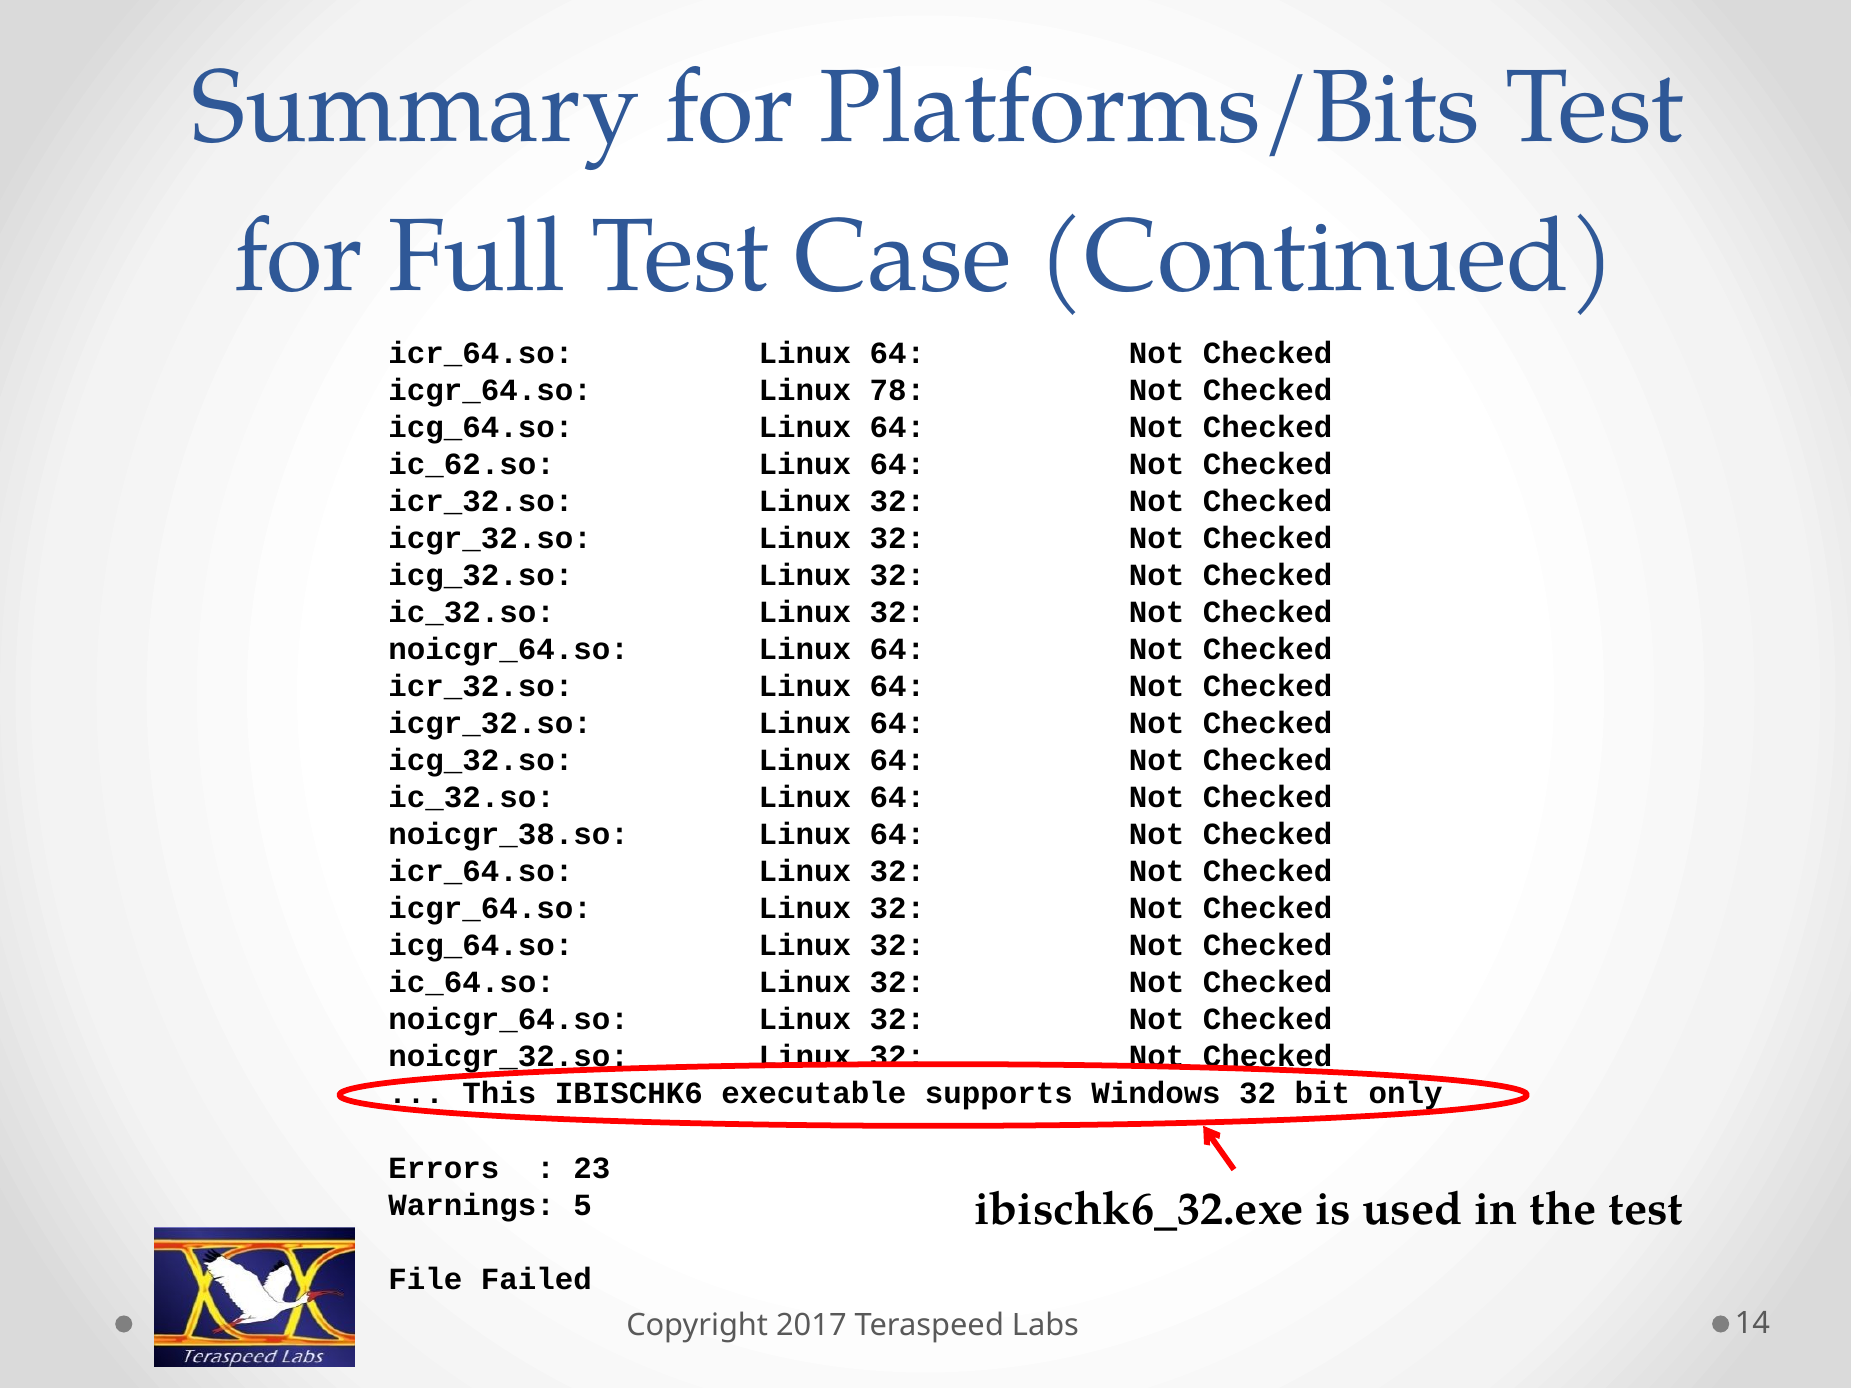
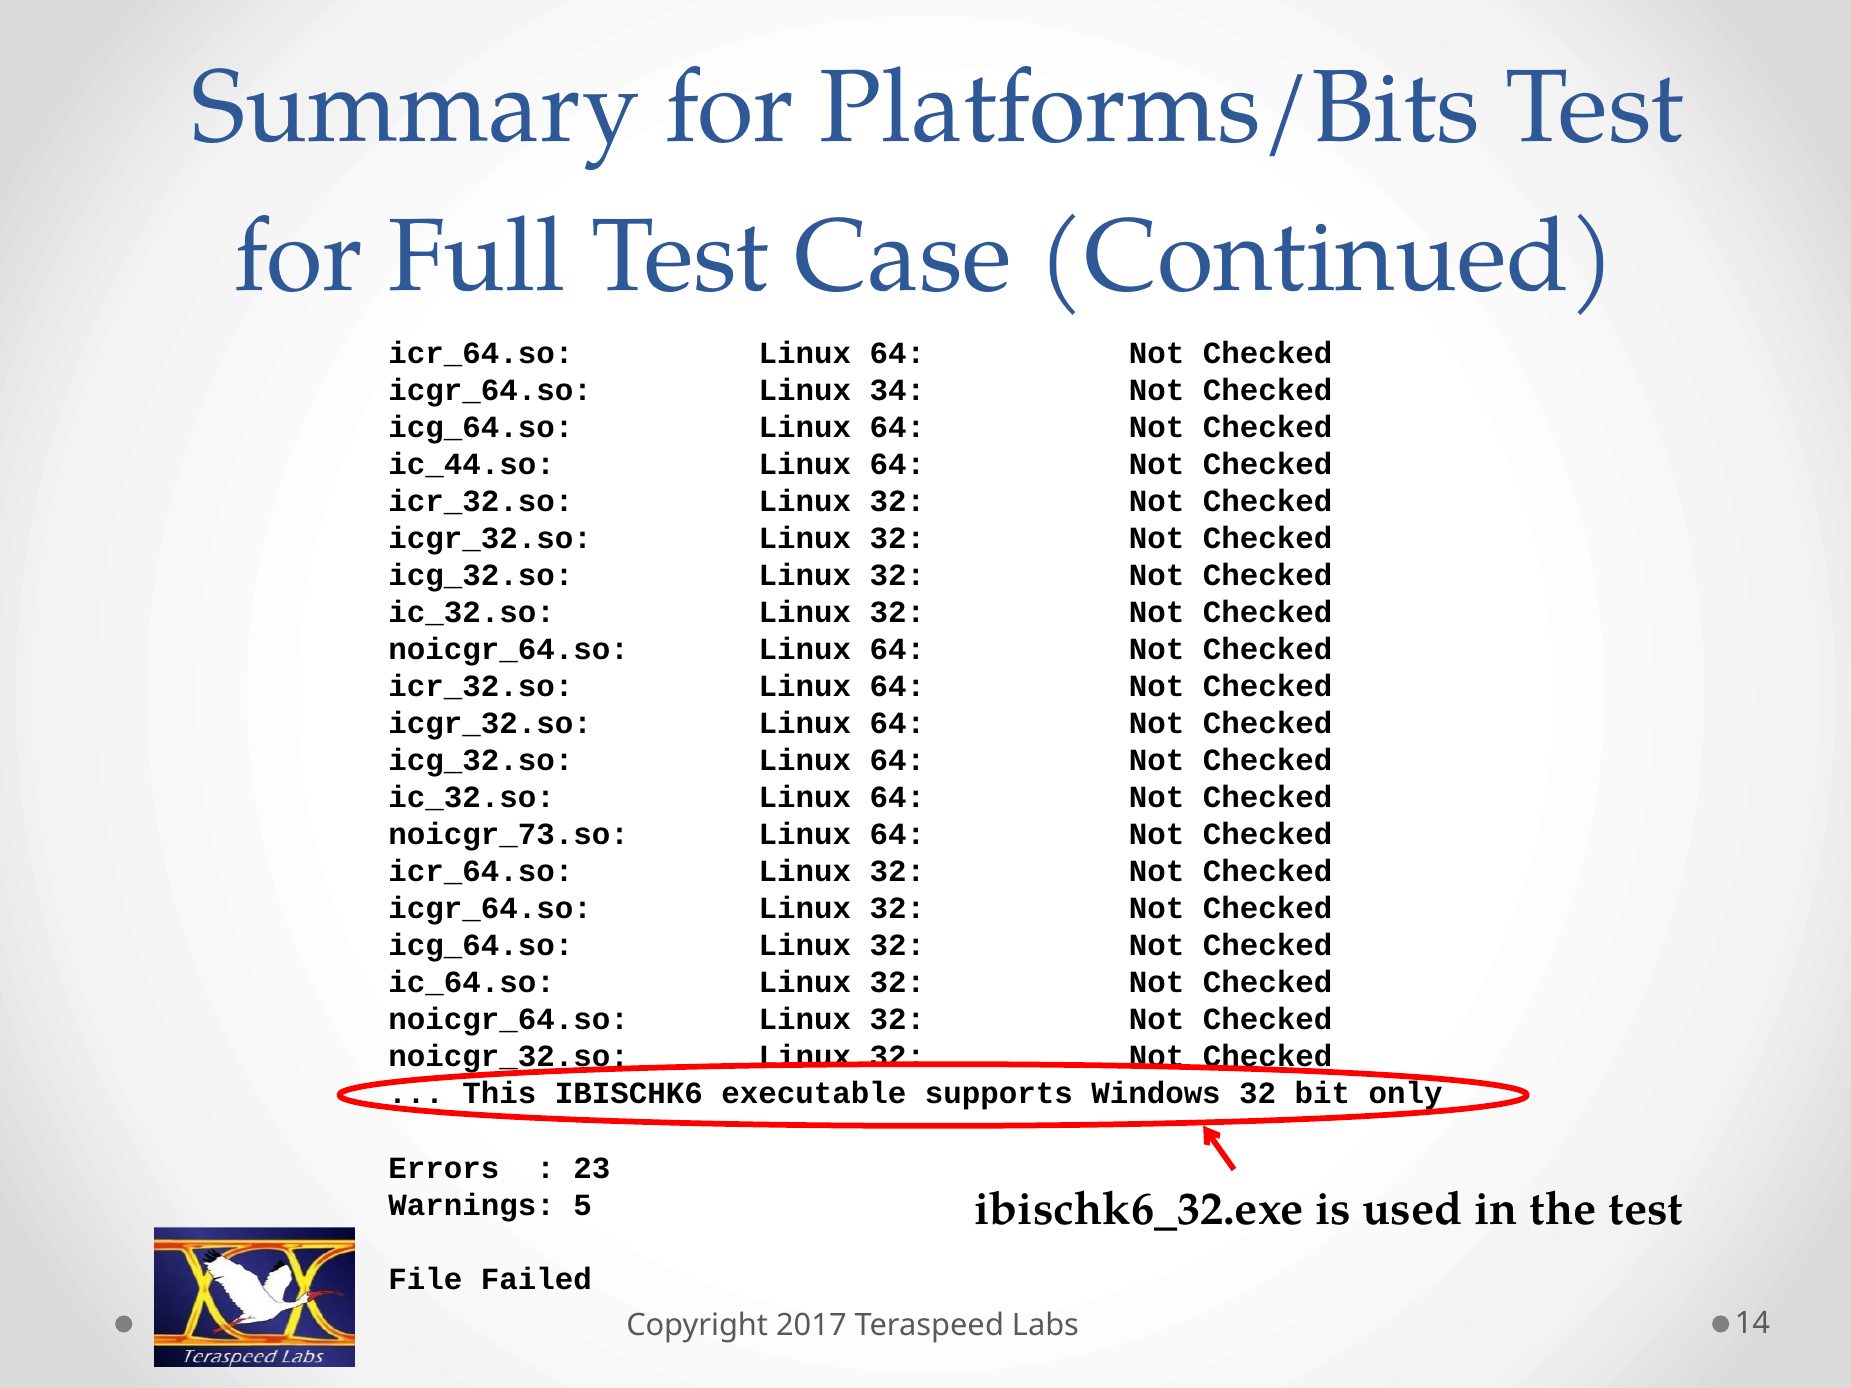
78: 78 -> 34
ic_62.so: ic_62.so -> ic_44.so
noicgr_38.so: noicgr_38.so -> noicgr_73.so
